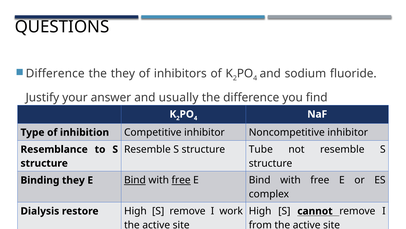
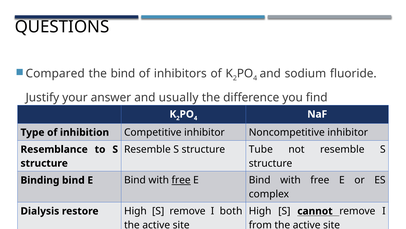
Difference at (55, 73): Difference -> Compared
the they: they -> bind
Binding they: they -> bind
Bind at (135, 180) underline: present -> none
work: work -> both
